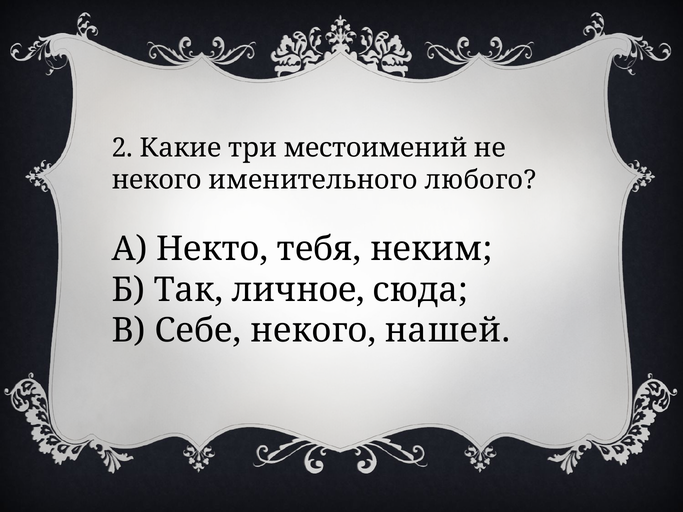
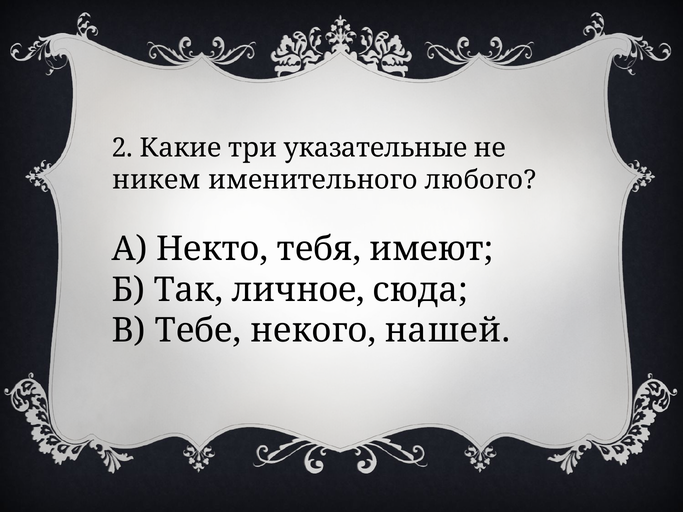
местоимений: местоимений -> указательные
некого at (157, 180): некого -> никем
неким: неким -> имеют
Себе: Себе -> Тебе
